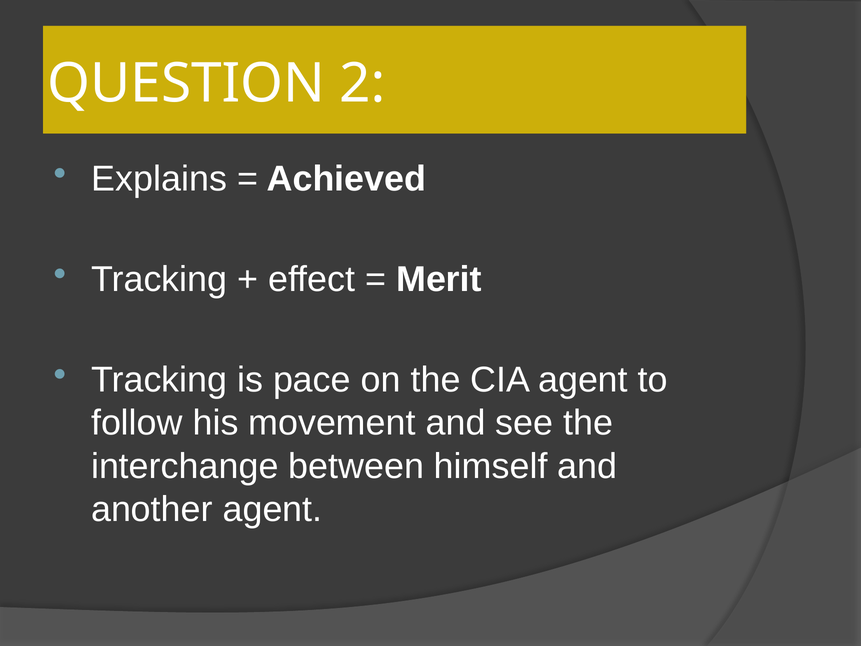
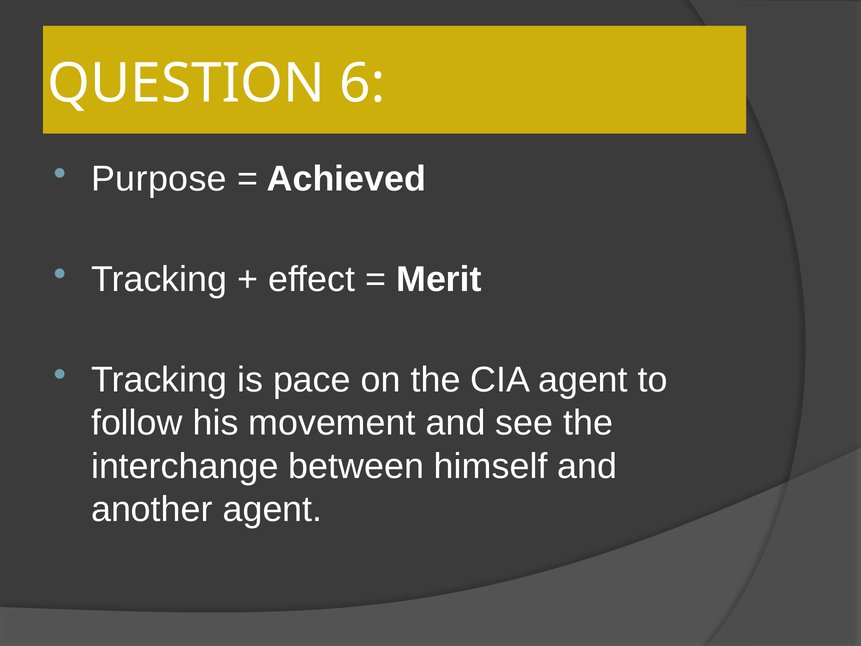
2: 2 -> 6
Explains: Explains -> Purpose
